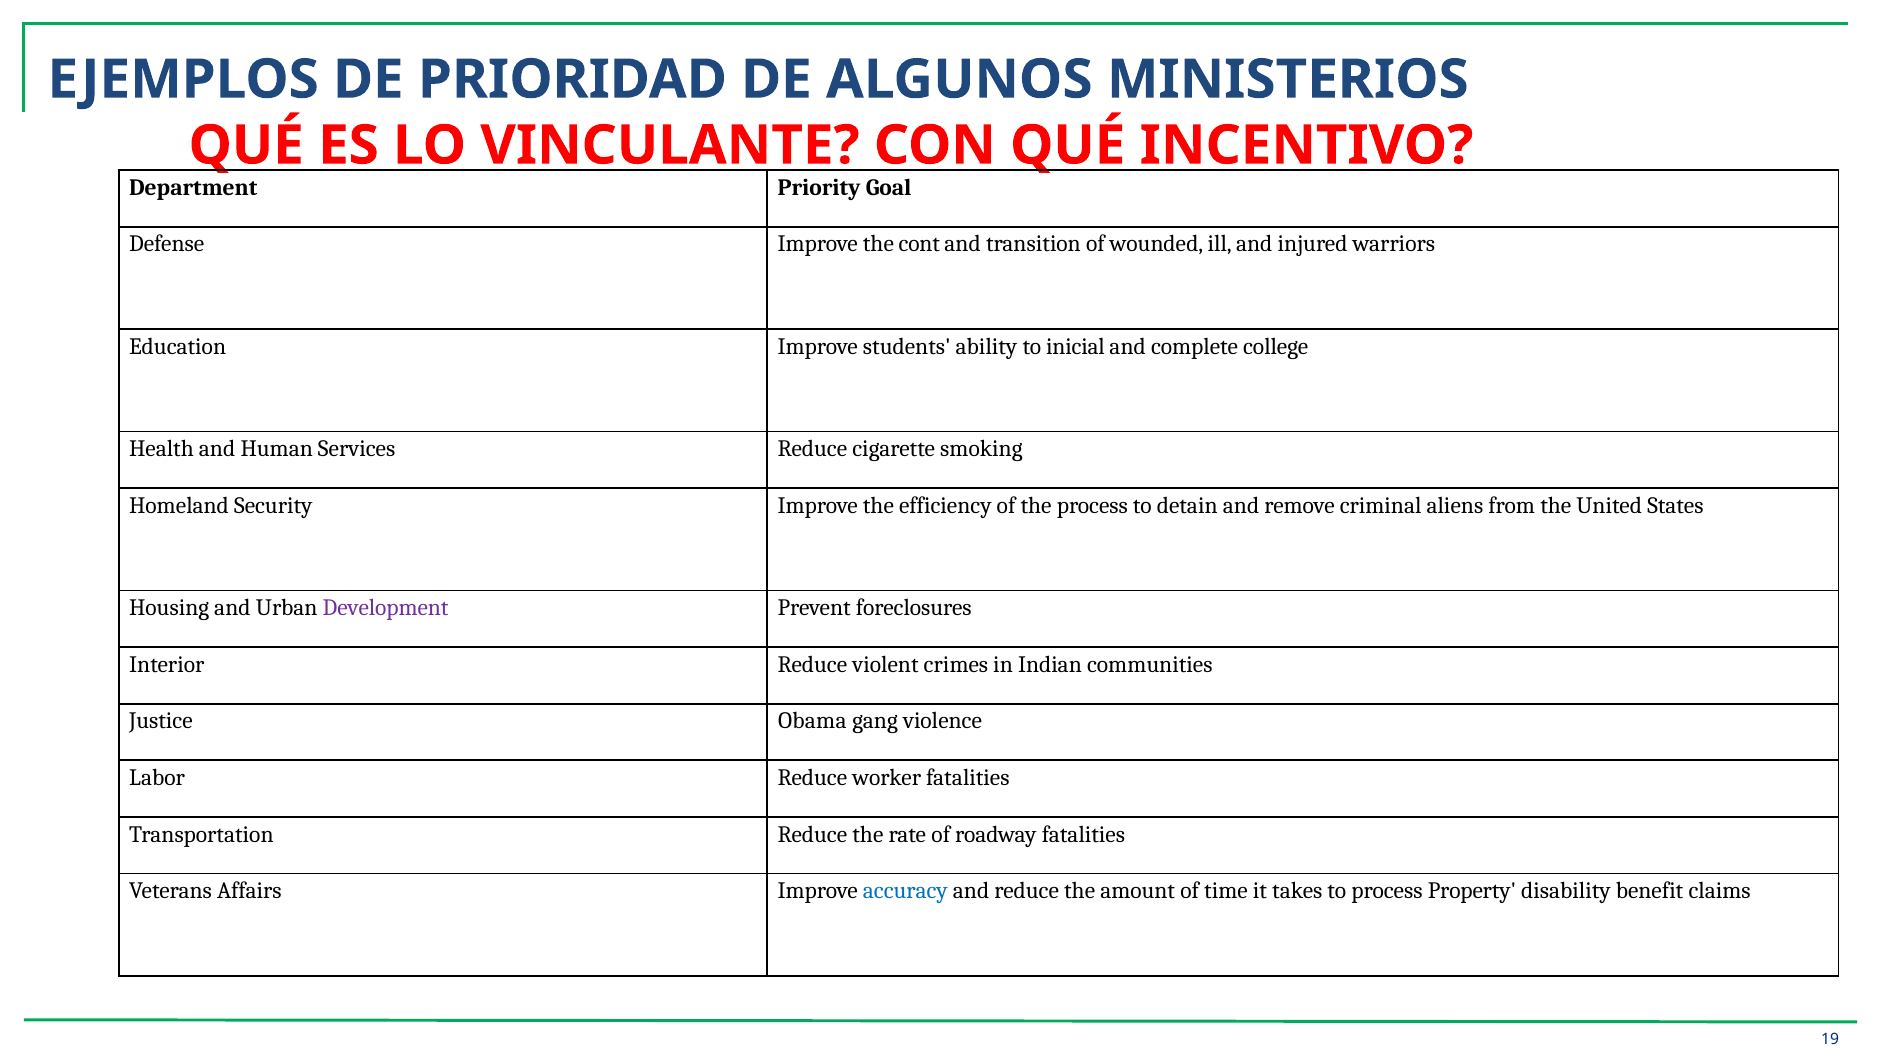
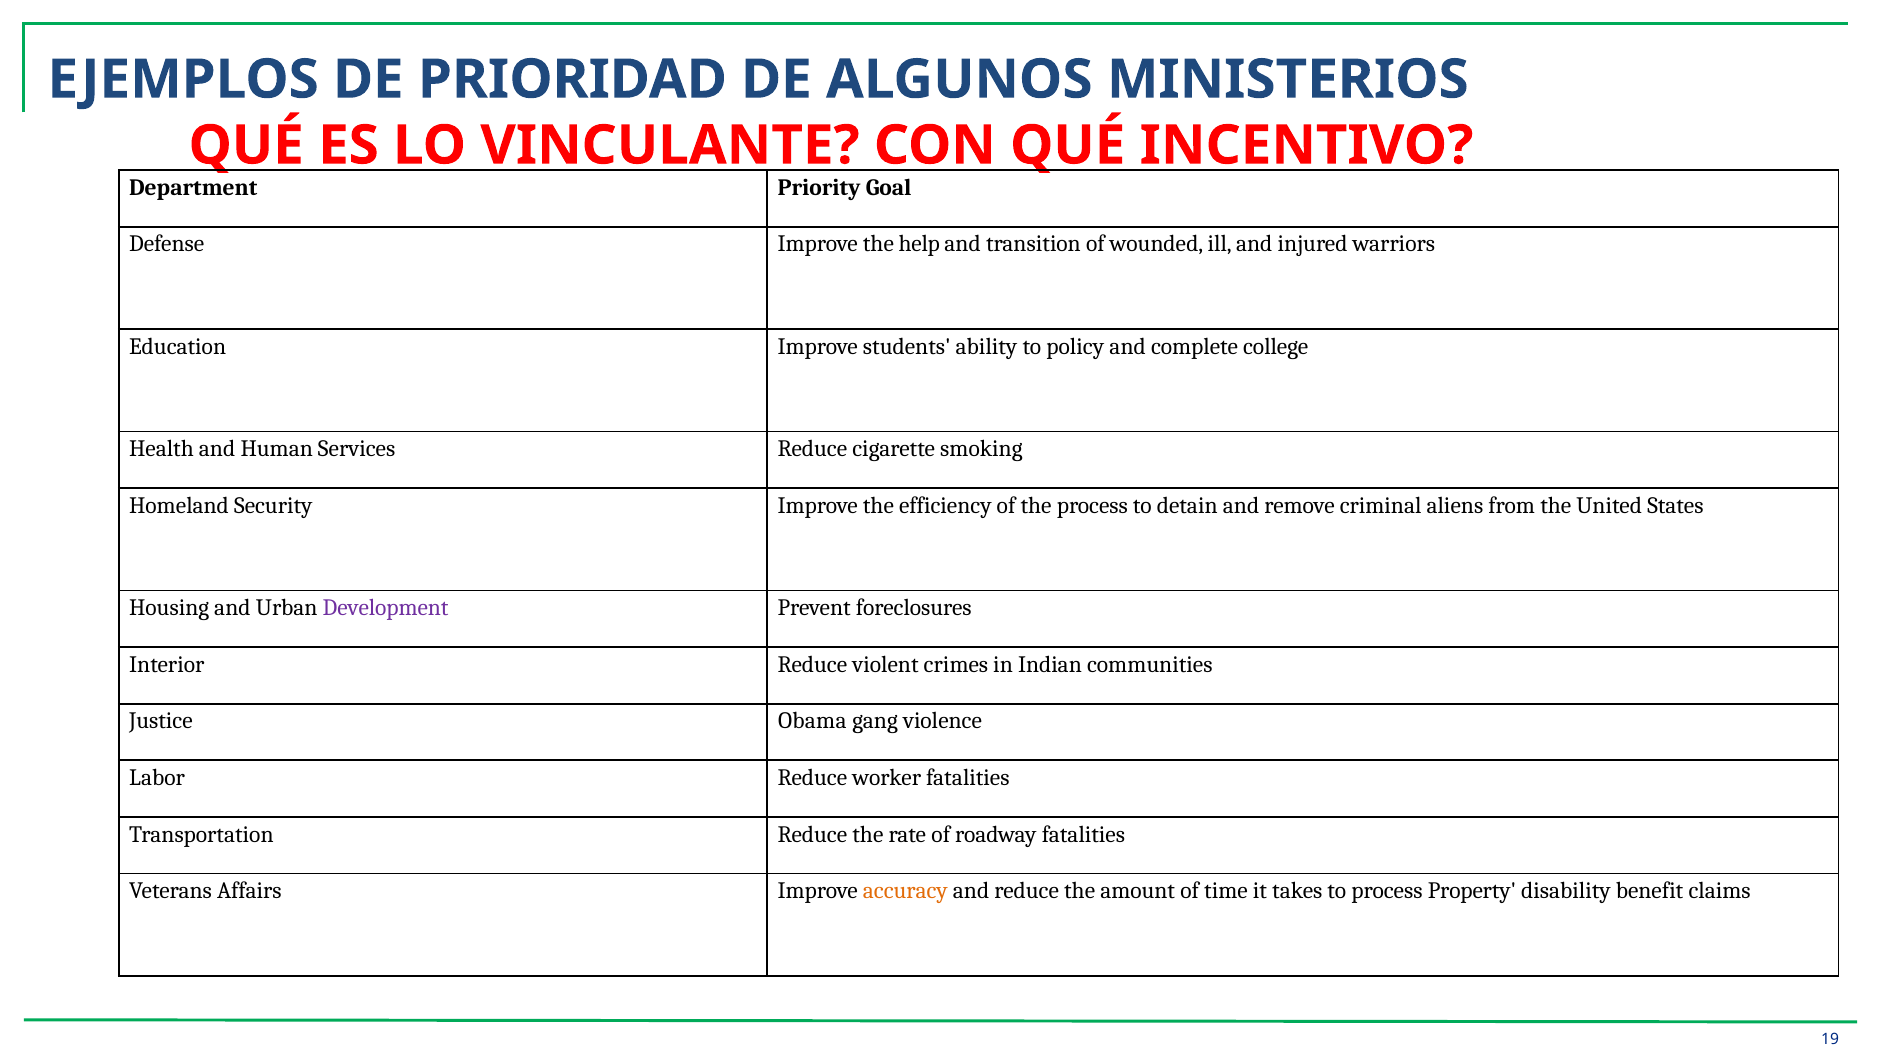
cont: cont -> help
inicial: inicial -> policy
accuracy colour: blue -> orange
